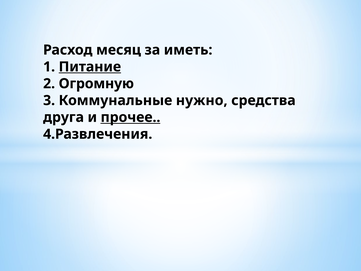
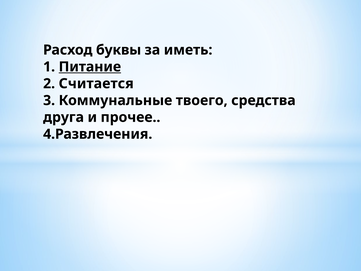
месяц: месяц -> буквы
Огромную: Огромную -> Считается
нужно: нужно -> твоего
прочее underline: present -> none
